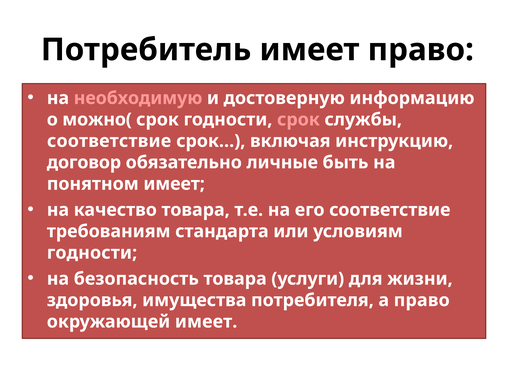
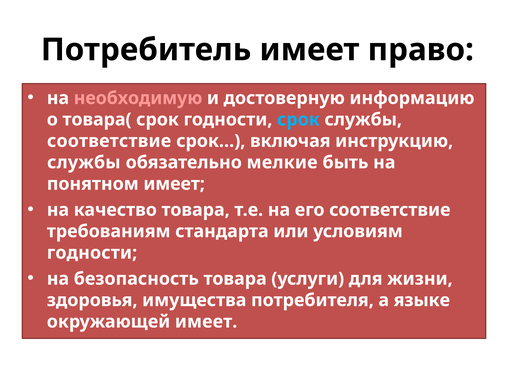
можно(: можно( -> товара(
срок at (298, 120) colour: pink -> light blue
договор at (84, 163): договор -> службы
личные: личные -> мелкие
а право: право -> языке
